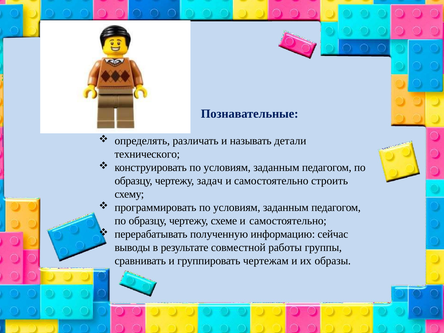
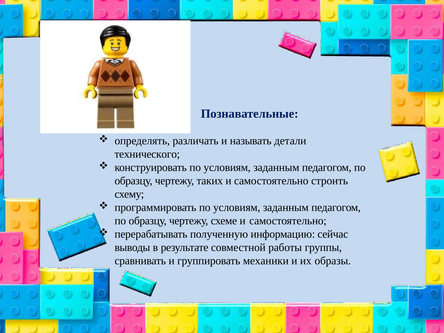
задач: задач -> таких
чертежам: чертежам -> механики
